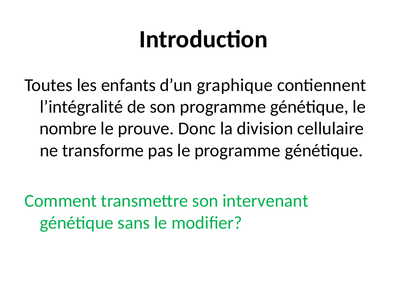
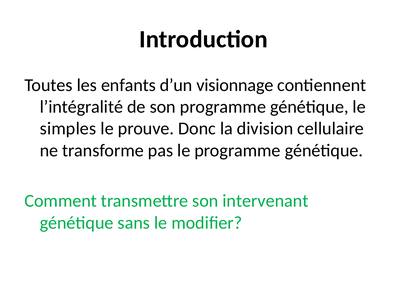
graphique: graphique -> visionnage
nombre: nombre -> simples
